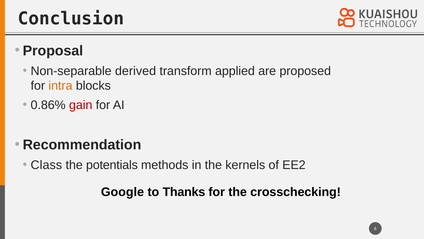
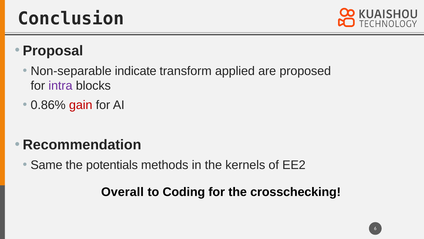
derived: derived -> indicate
intra colour: orange -> purple
Class: Class -> Same
Google: Google -> Overall
Thanks: Thanks -> Coding
